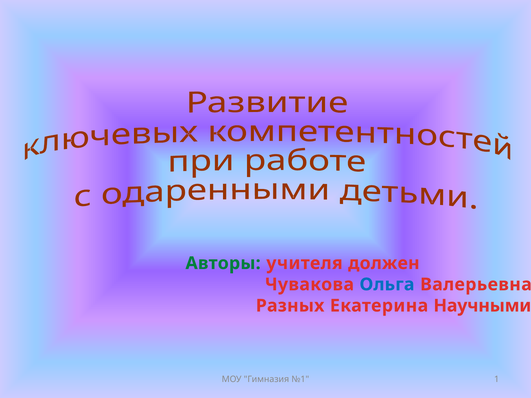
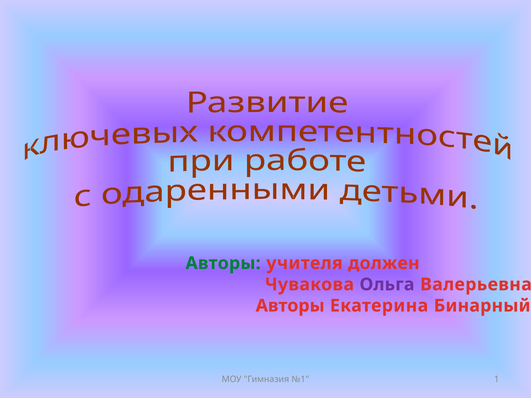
Ольга colour: blue -> purple
Разных at (290, 306): Разных -> Авторы
Научными: Научными -> Бинарный
